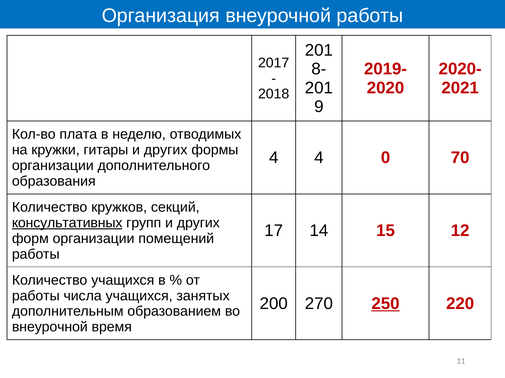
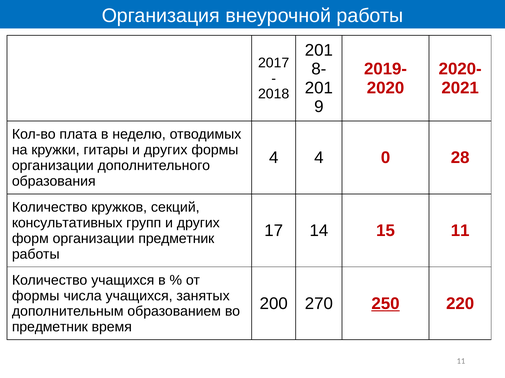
70: 70 -> 28
консультативных underline: present -> none
15 12: 12 -> 11
организации помещений: помещений -> предметник
работы at (36, 296): работы -> формы
внеурочной at (50, 328): внеурочной -> предметник
